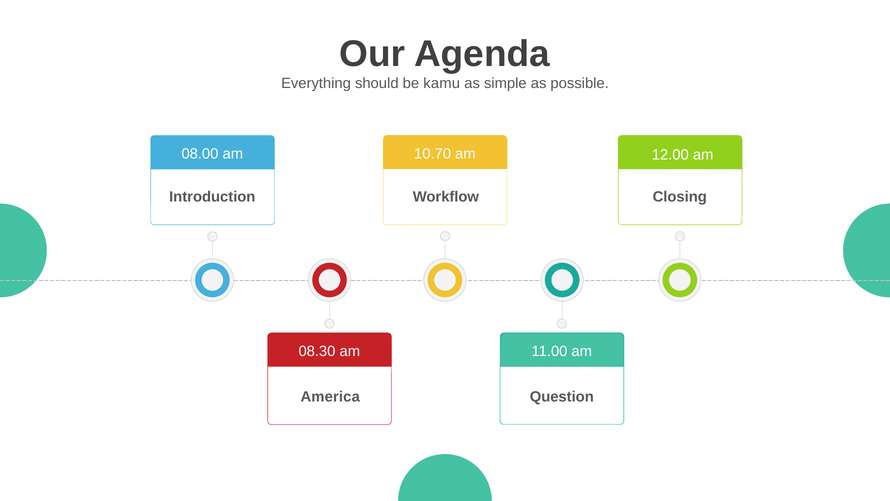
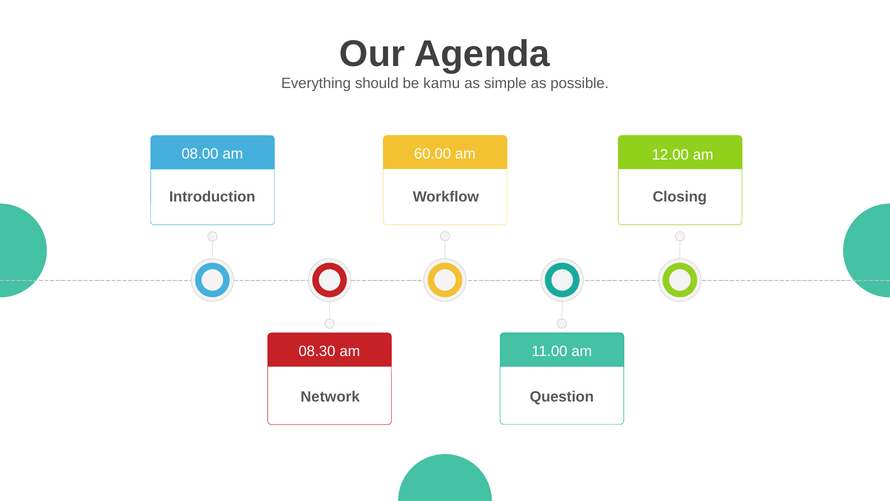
10.70: 10.70 -> 60.00
America: America -> Network
